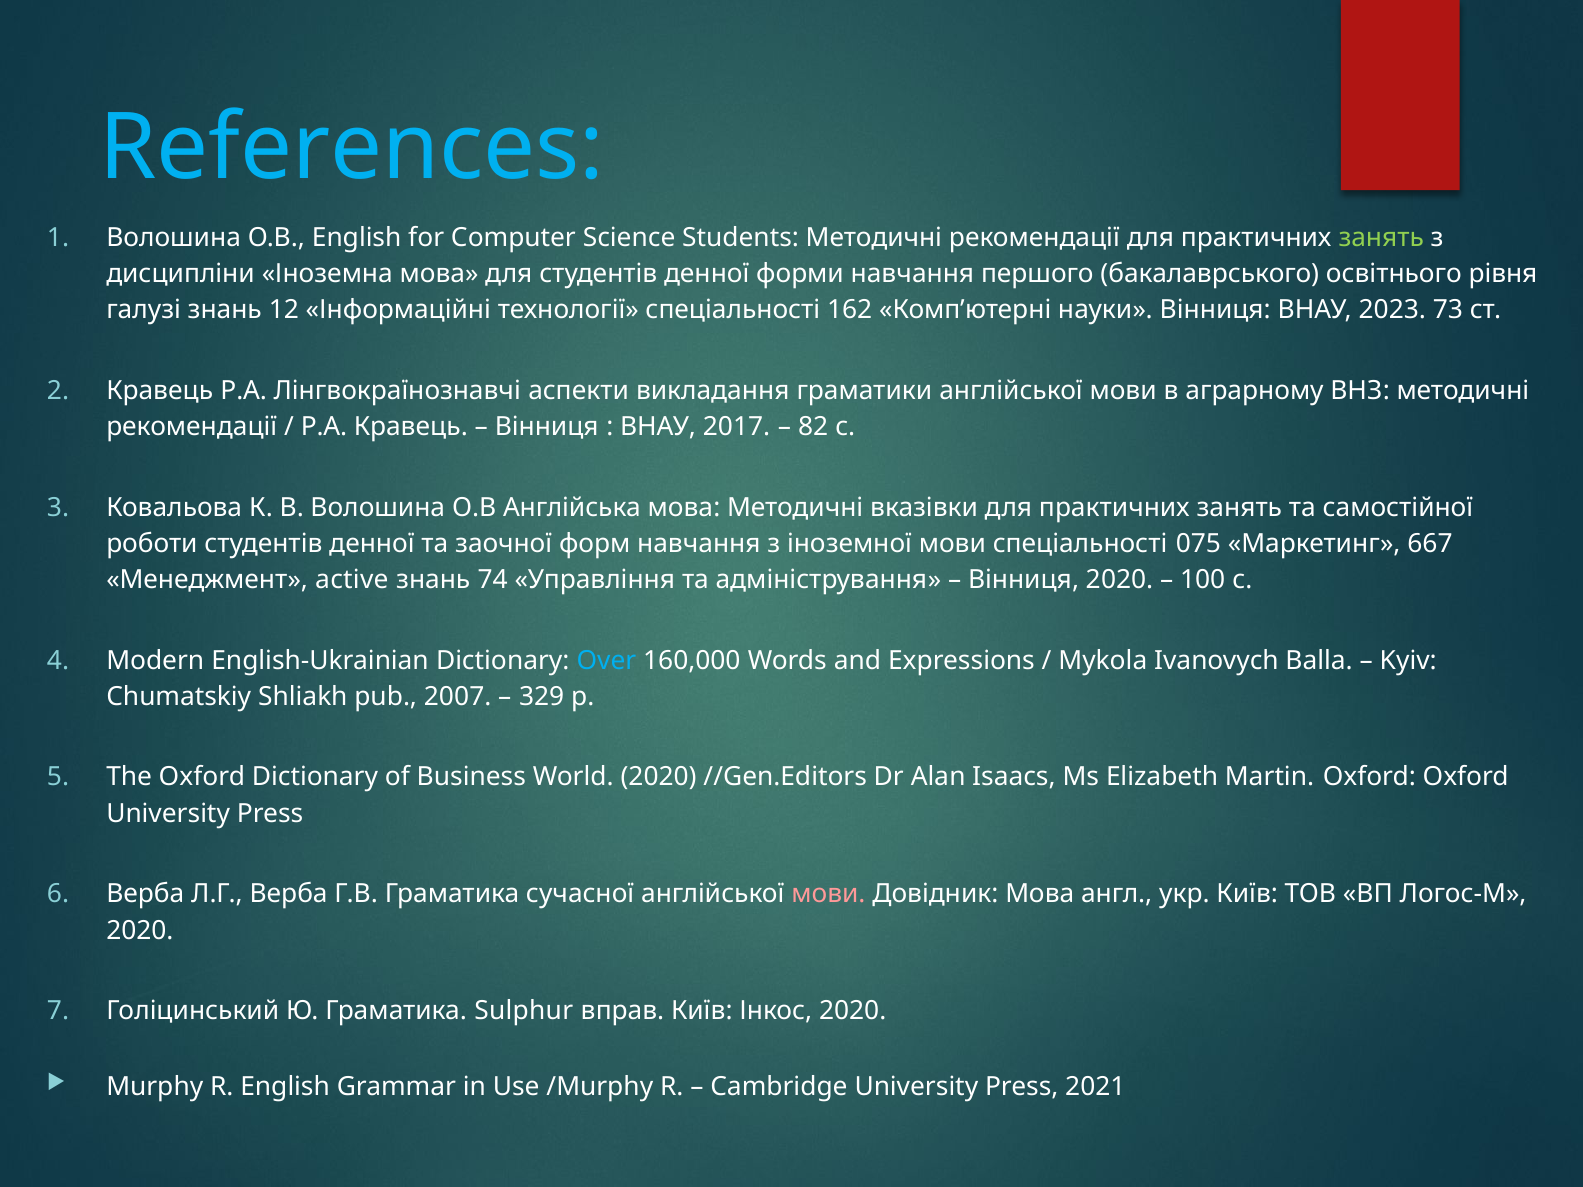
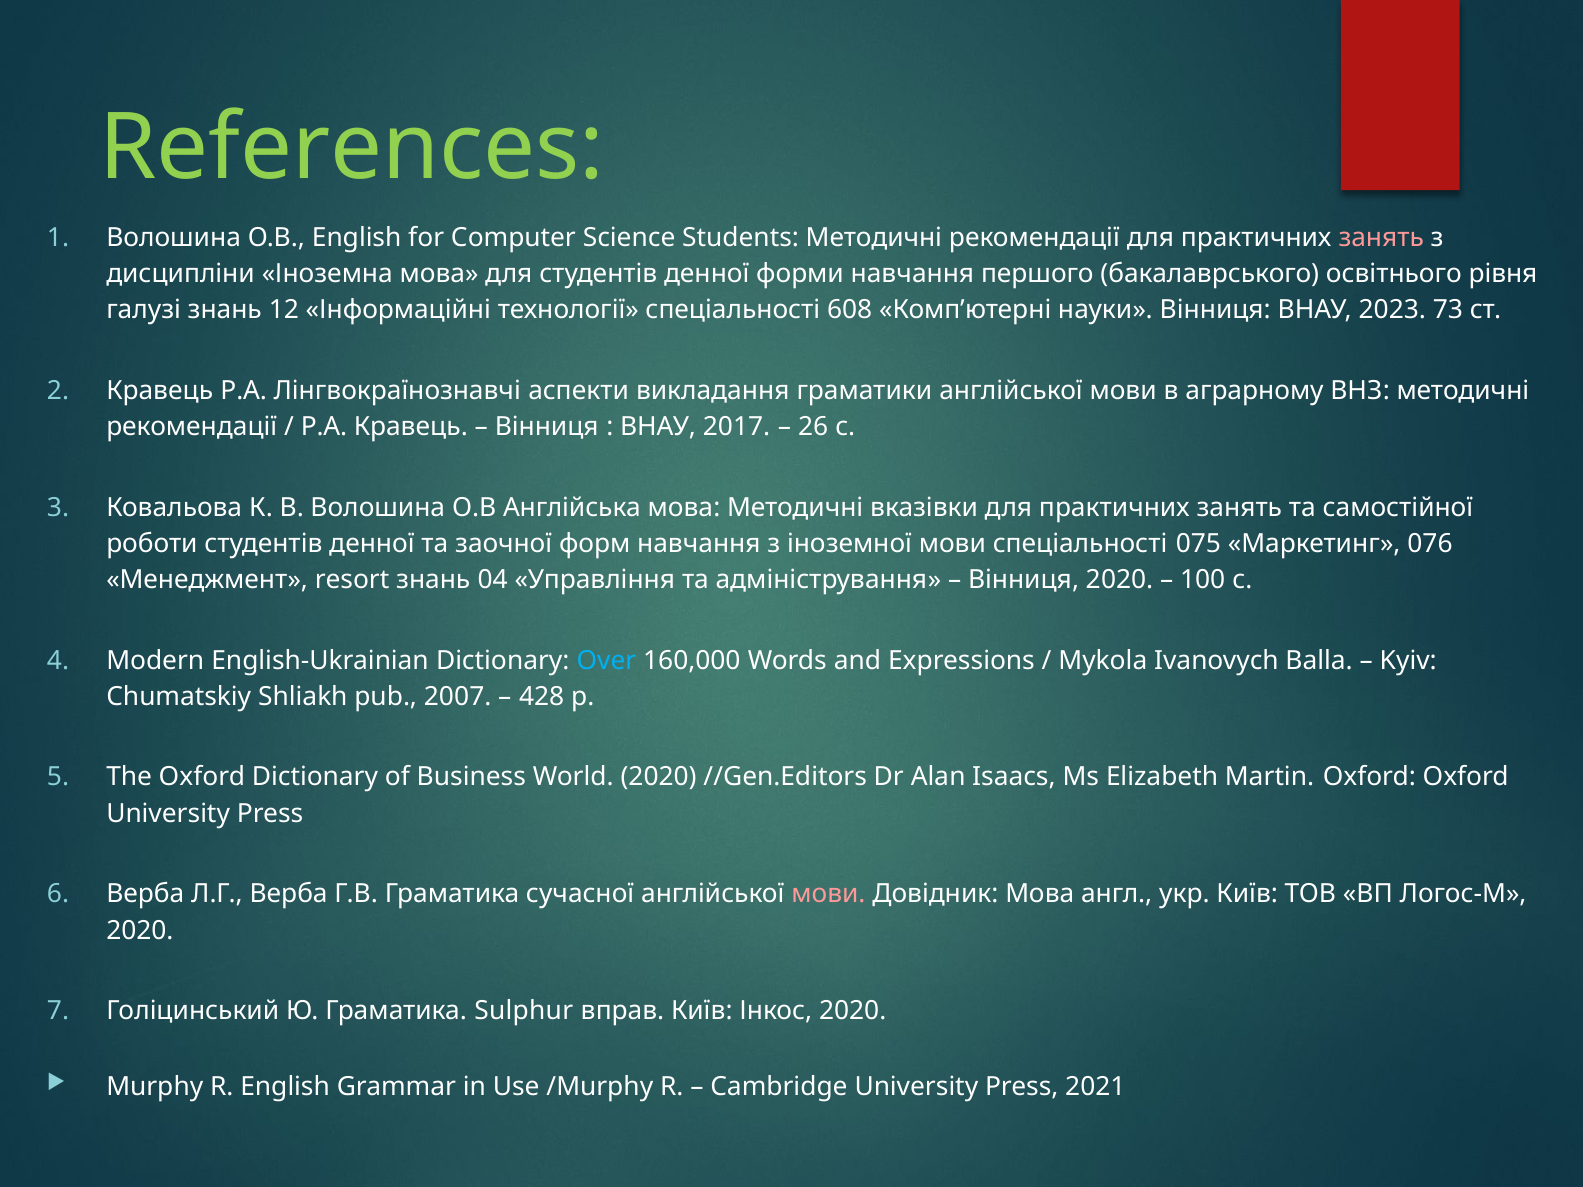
References colour: light blue -> light green
занять at (1381, 237) colour: light green -> pink
162: 162 -> 608
82: 82 -> 26
667: 667 -> 076
active: active -> resort
74: 74 -> 04
329: 329 -> 428
